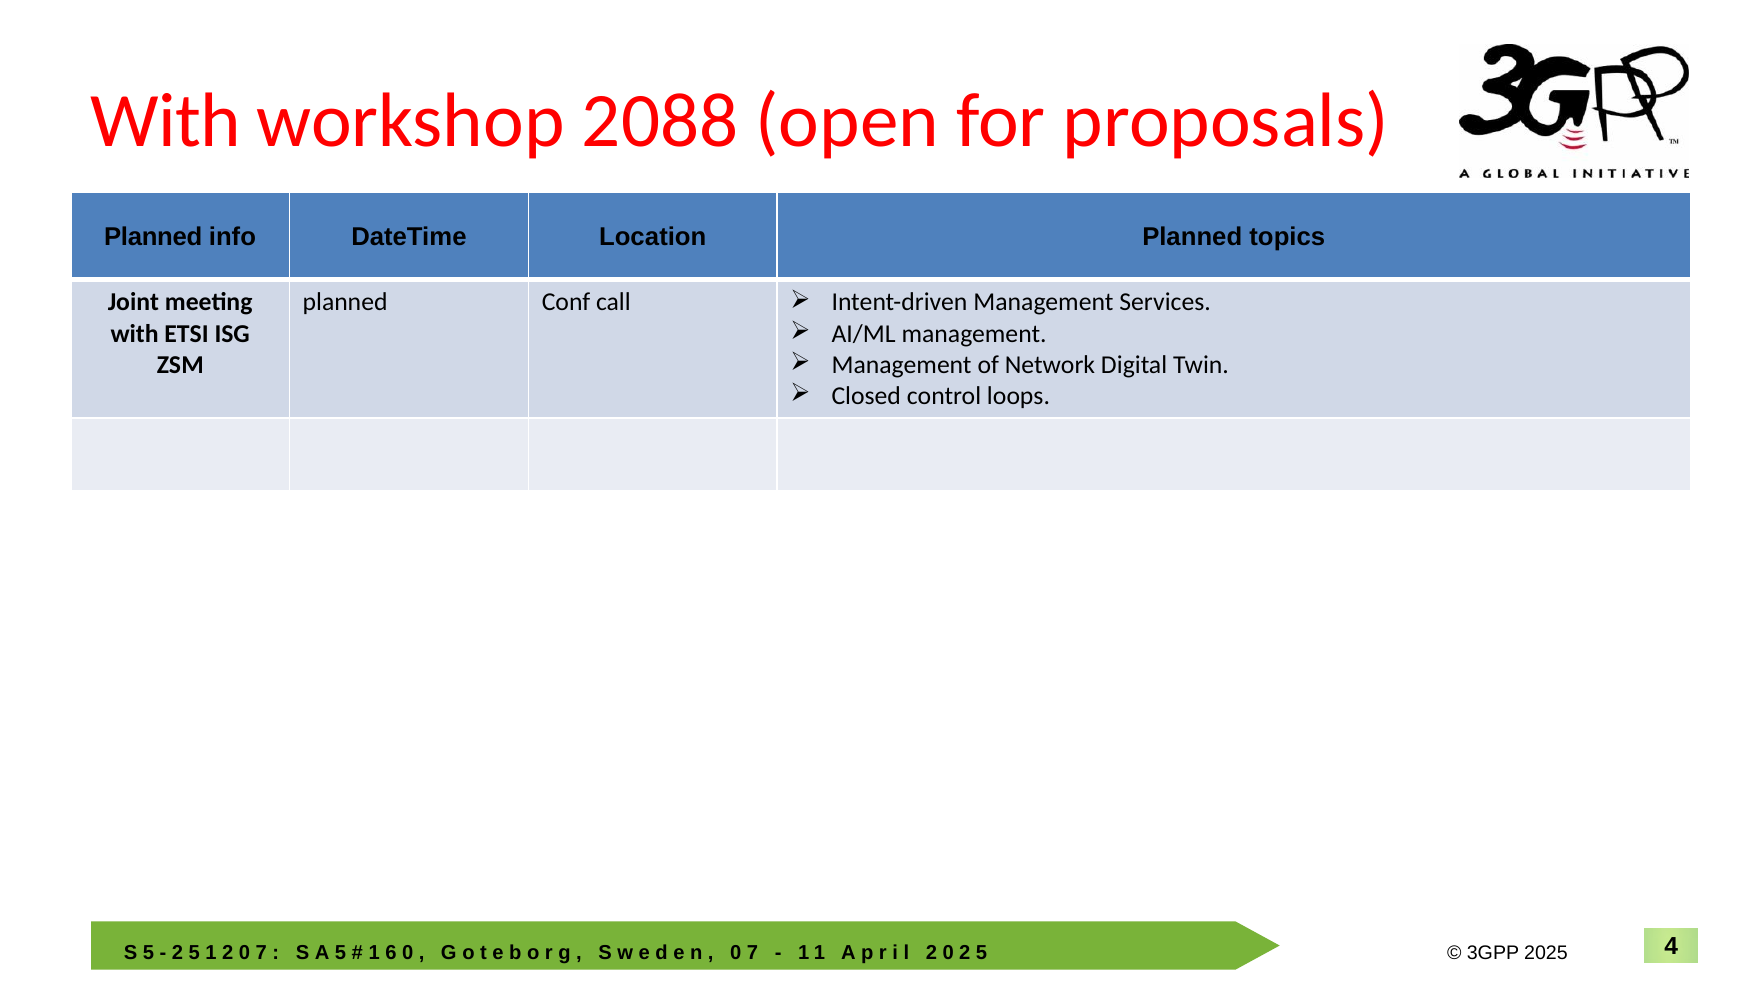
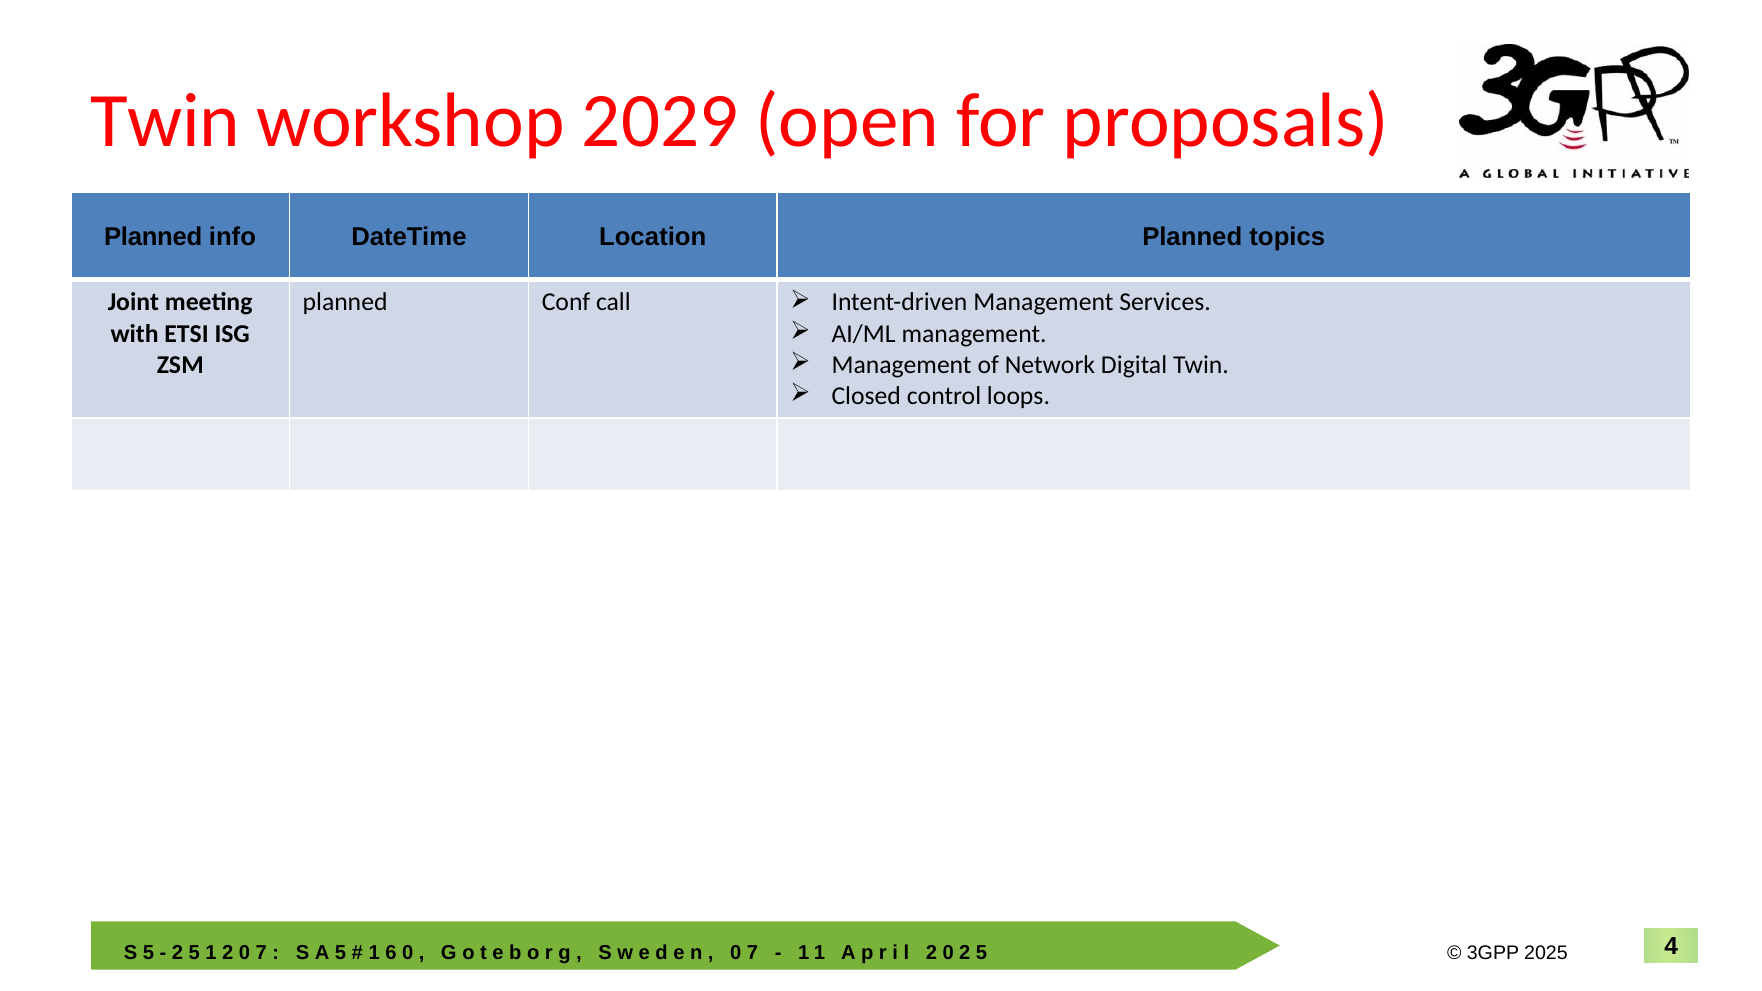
With at (166, 121): With -> Twin
2088: 2088 -> 2029
